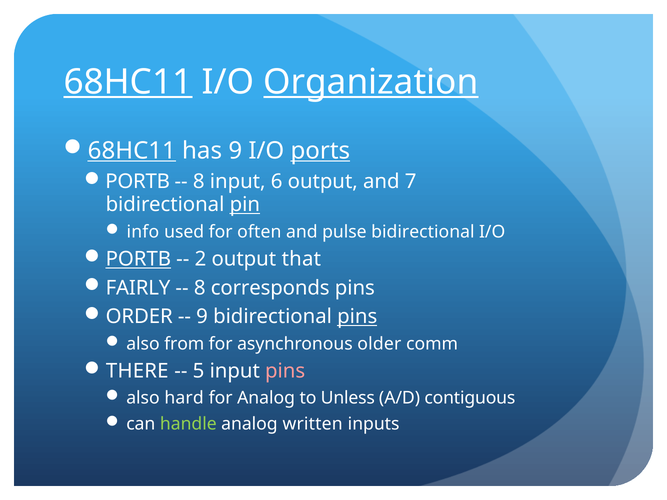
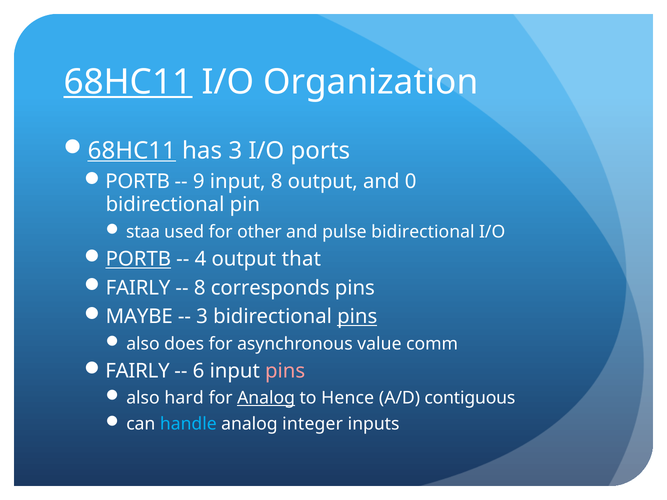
Organization underline: present -> none
has 9: 9 -> 3
ports underline: present -> none
8 at (199, 182): 8 -> 9
input 6: 6 -> 8
7: 7 -> 0
pin underline: present -> none
info: info -> staa
often: often -> other
2: 2 -> 4
ORDER: ORDER -> MAYBE
9 at (202, 317): 9 -> 3
from: from -> does
older: older -> value
THERE at (137, 371): THERE -> FAIRLY
5: 5 -> 6
Analog at (266, 398) underline: none -> present
Unless: Unless -> Hence
handle colour: light green -> light blue
written: written -> integer
